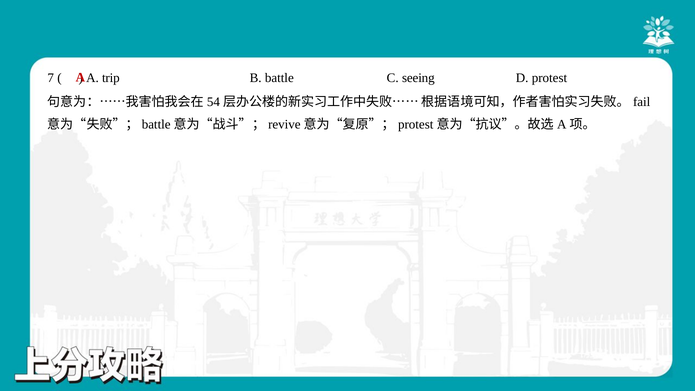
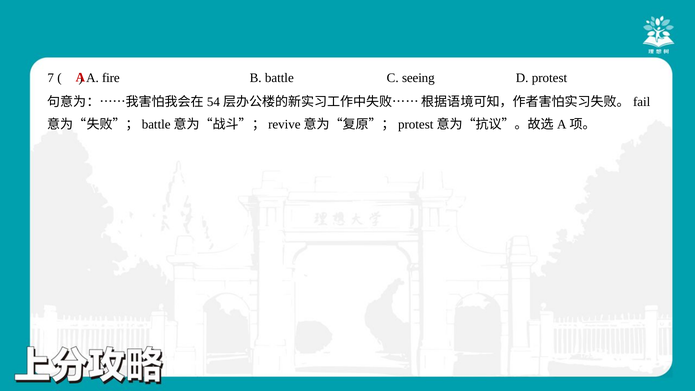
trip: trip -> fire
